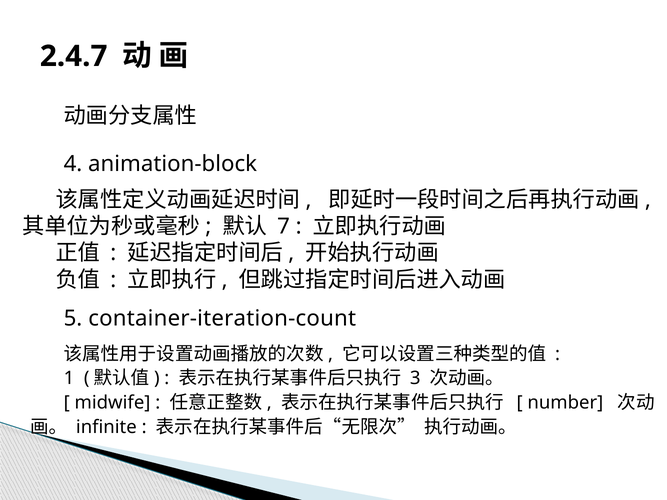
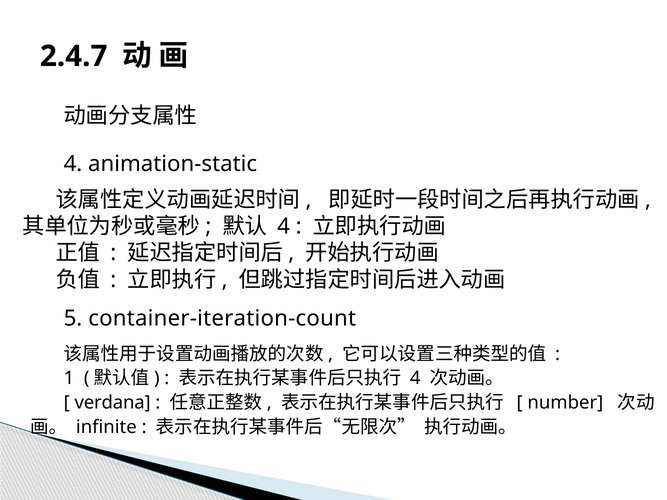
animation-block: animation-block -> animation-static
7 at (284, 226): 7 -> 4
3 at (415, 379): 3 -> 4
midwife: midwife -> verdana
